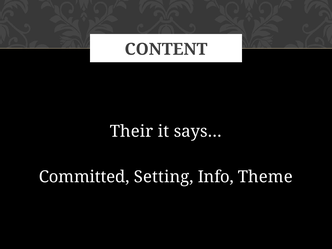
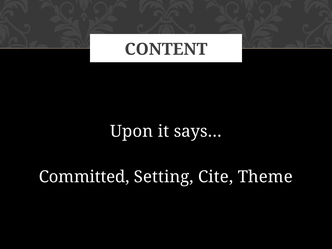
Their: Their -> Upon
Info: Info -> Cite
